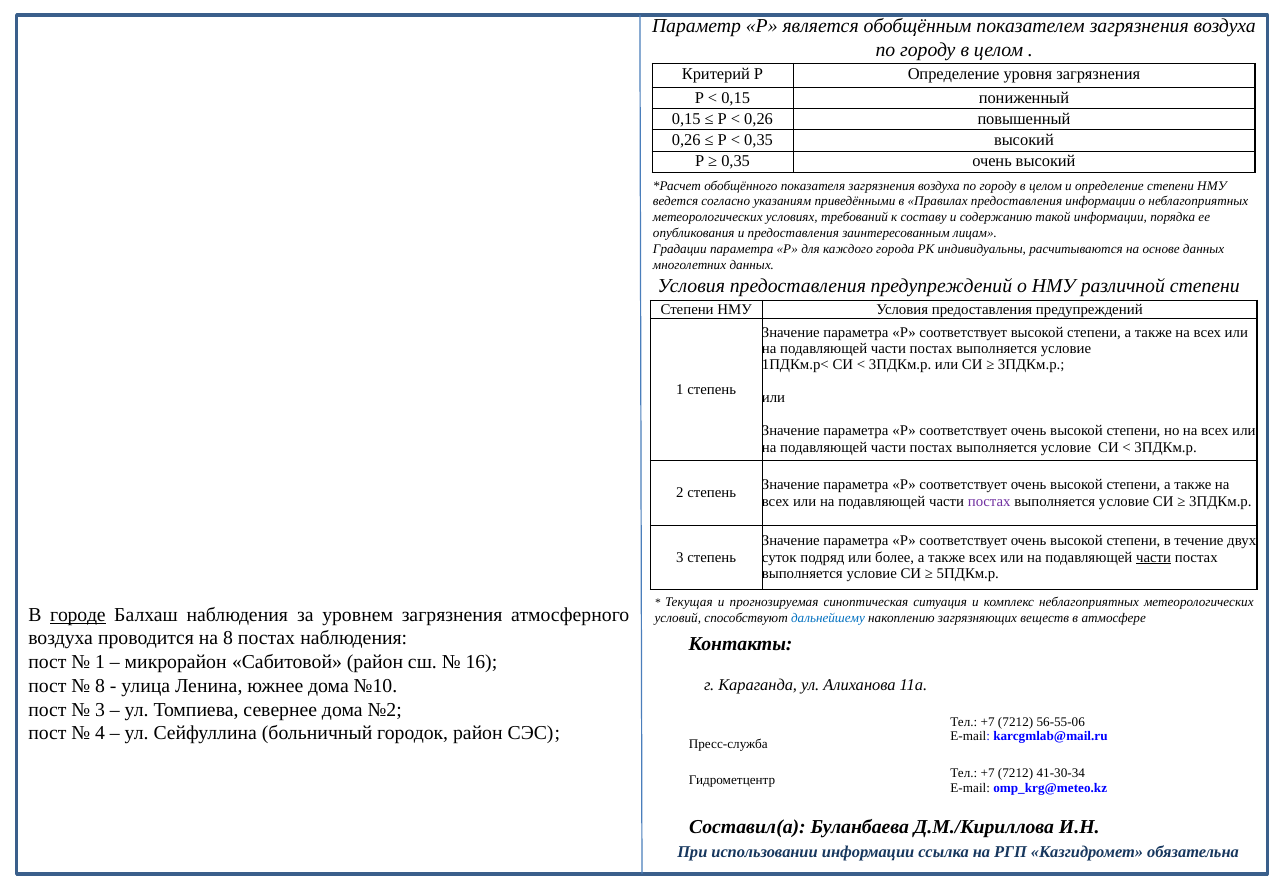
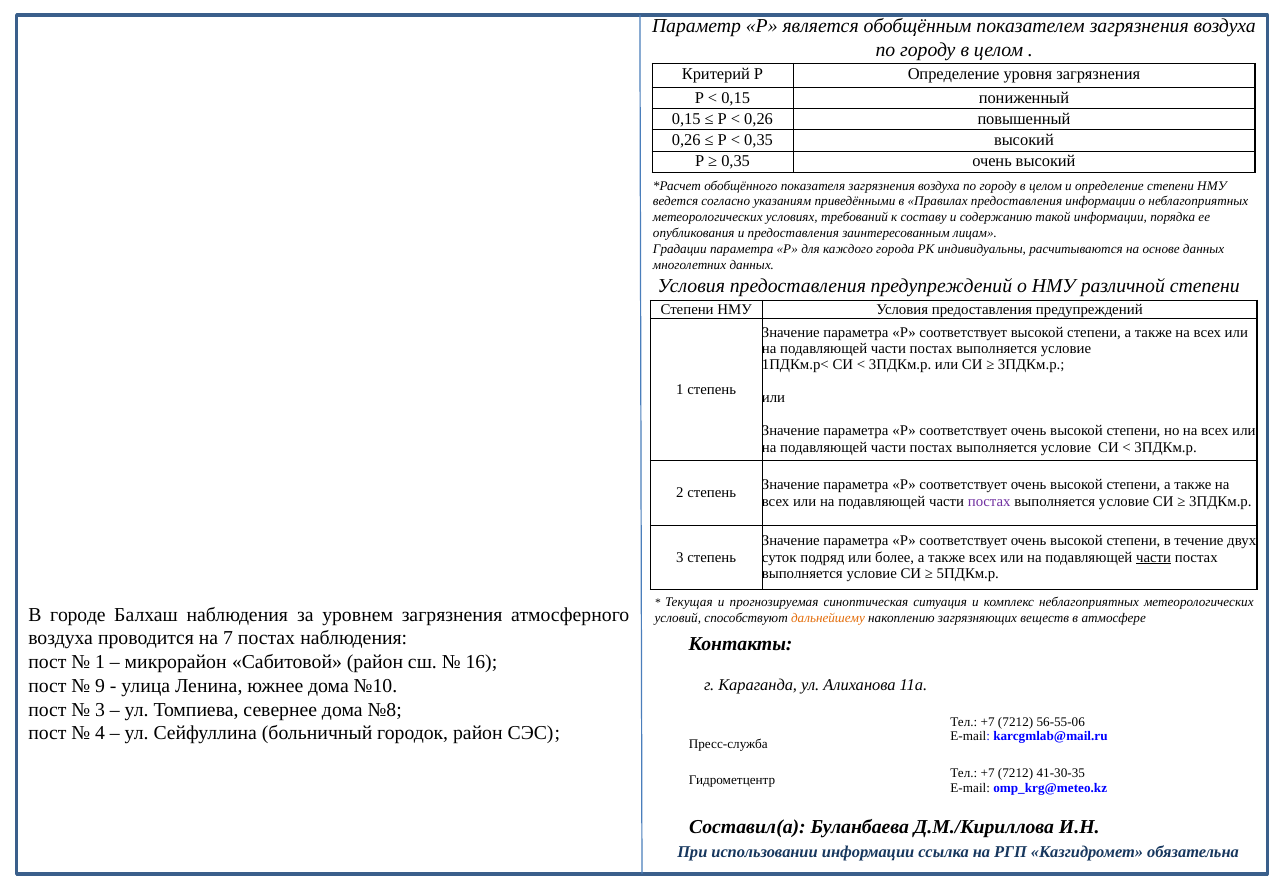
городе underline: present -> none
дальнейшему colour: blue -> orange
на 8: 8 -> 7
8 at (100, 686): 8 -> 9
№2: №2 -> №8
41-30-34: 41-30-34 -> 41-30-35
